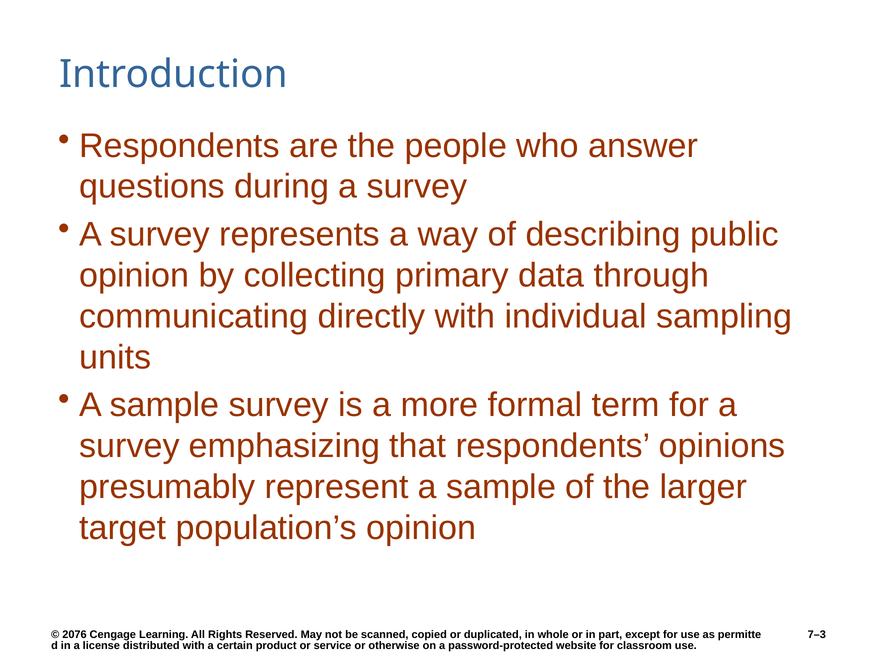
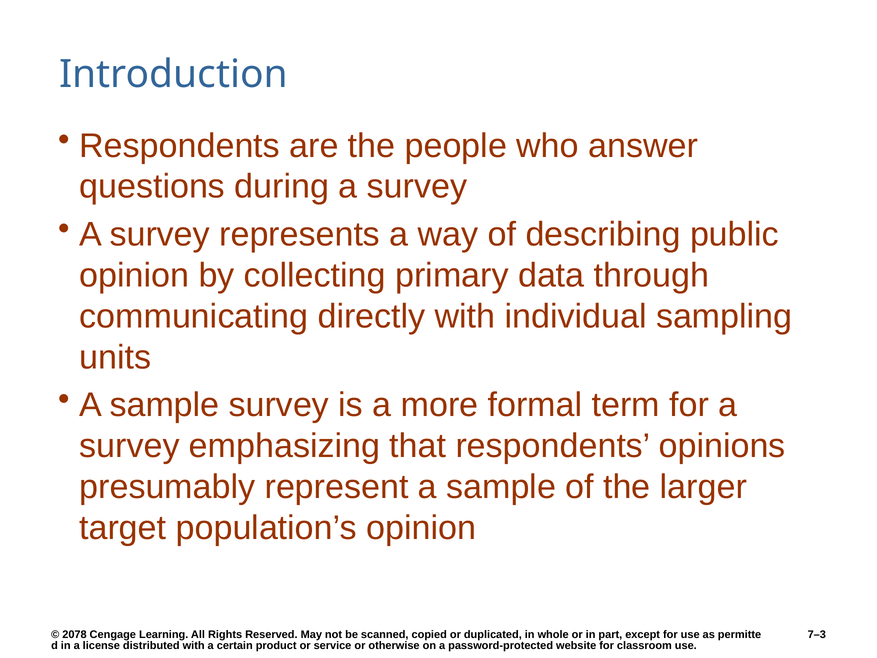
2076: 2076 -> 2078
